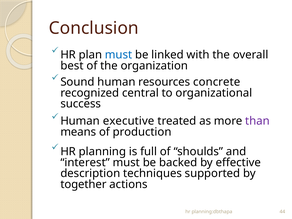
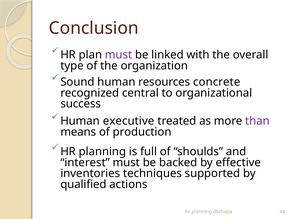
must at (119, 55) colour: blue -> purple
best: best -> type
description: description -> inventories
together: together -> qualified
